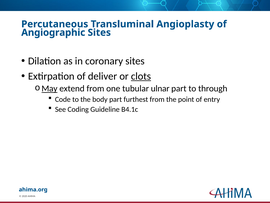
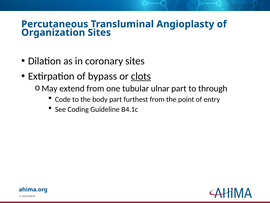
Angiographic: Angiographic -> Organization
deliver: deliver -> bypass
May underline: present -> none
